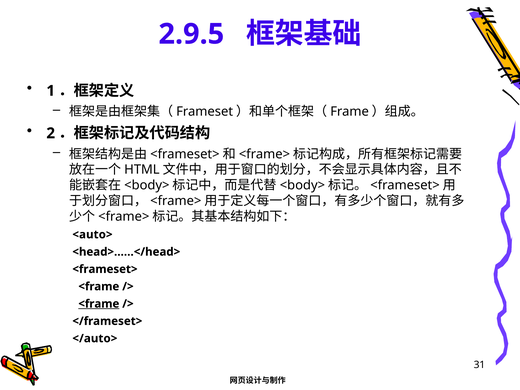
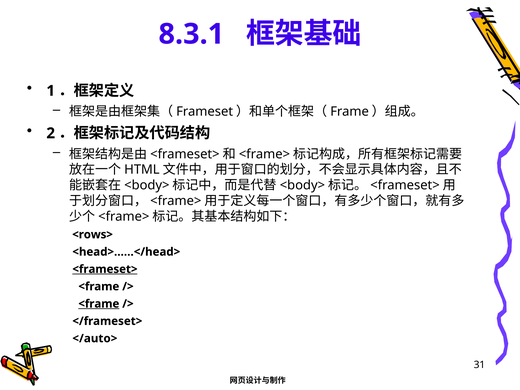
2.9.5: 2.9.5 -> 8.3.1
<auto>: <auto> -> <rows>
<frameset> underline: none -> present
